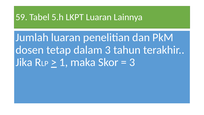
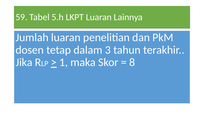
3 at (132, 62): 3 -> 8
